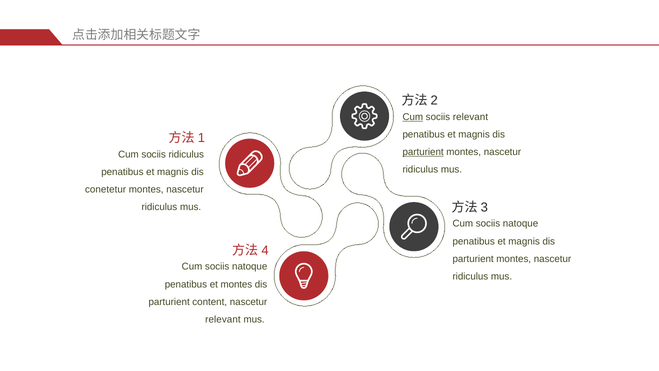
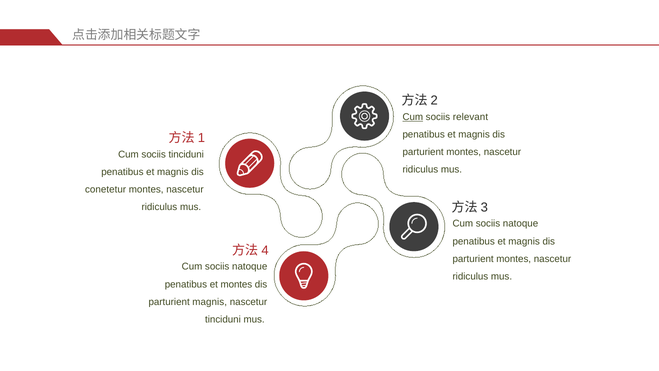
parturient at (423, 152) underline: present -> none
sociis ridiculus: ridiculus -> tinciduni
parturient content: content -> magnis
relevant at (223, 319): relevant -> tinciduni
